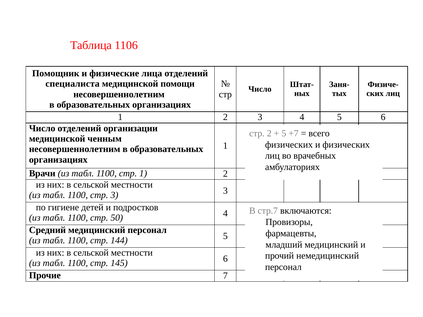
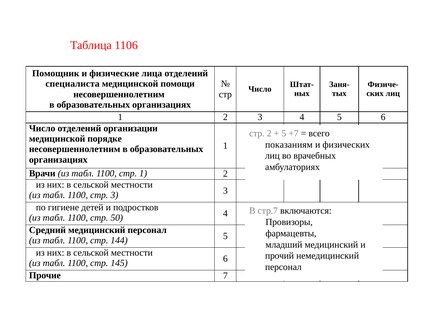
ченным: ченным -> порядке
физических at (289, 145): физических -> показаниям
